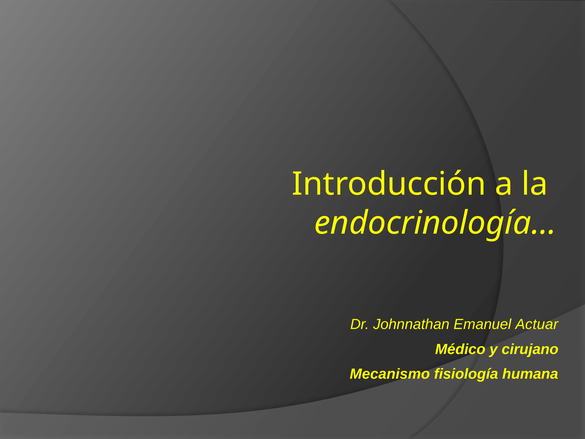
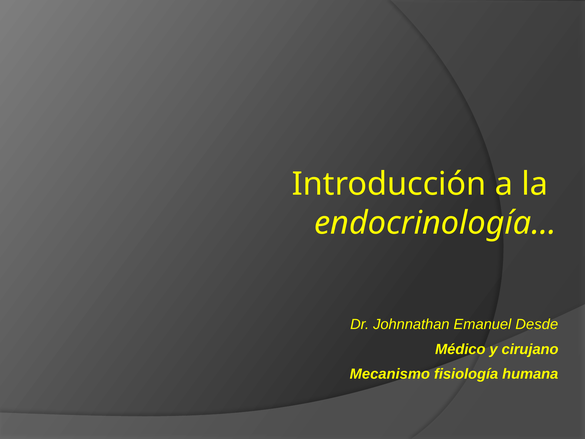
Actuar: Actuar -> Desde
